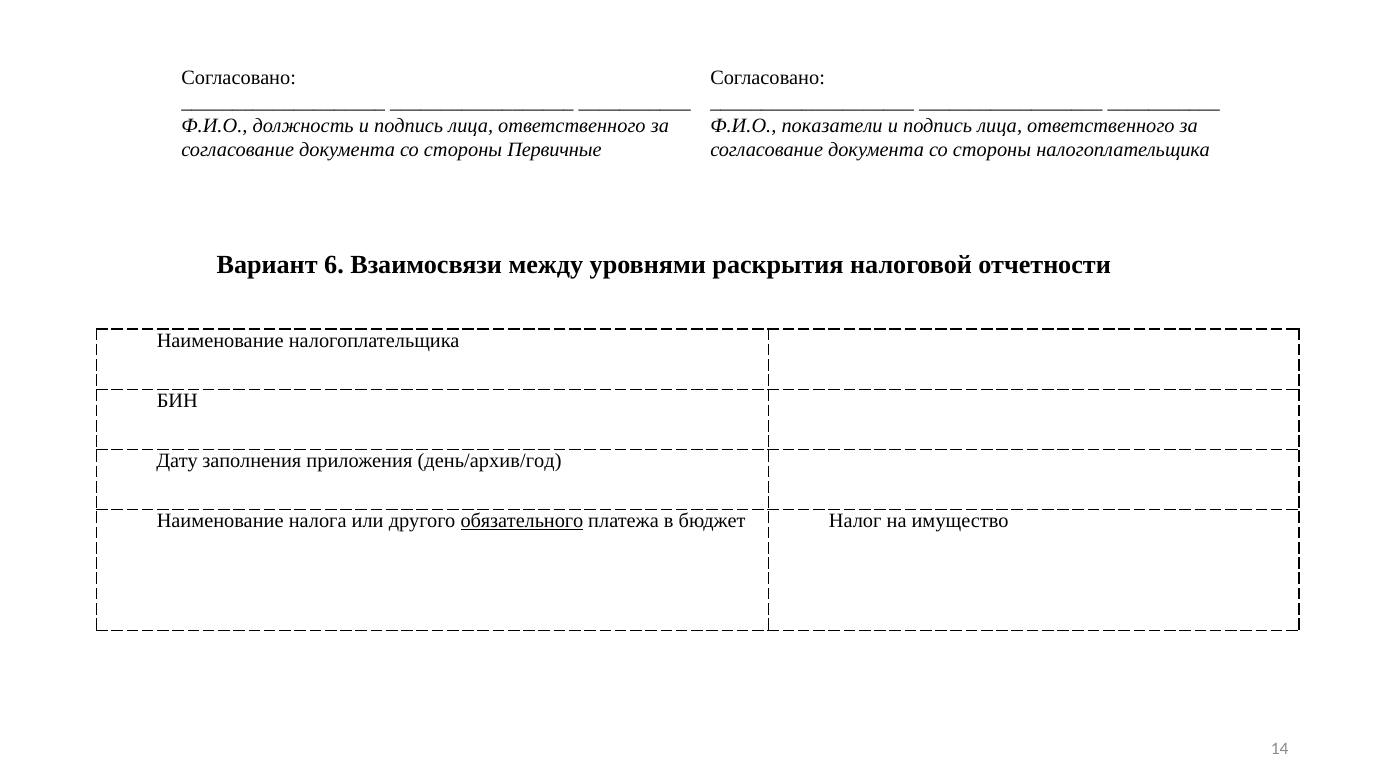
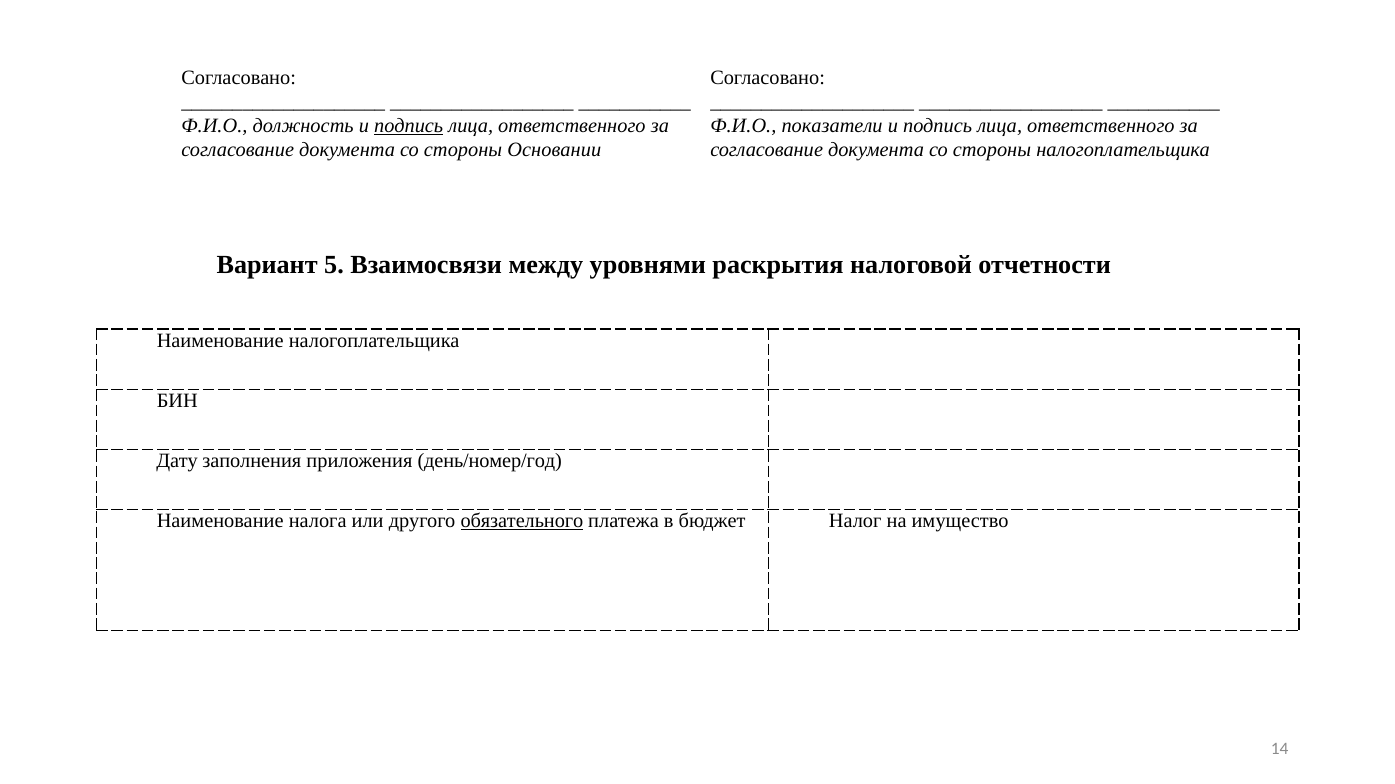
подпись at (409, 126) underline: none -> present
Первичные: Первичные -> Основании
6: 6 -> 5
день/архив/год: день/архив/год -> день/номер/год
